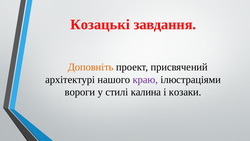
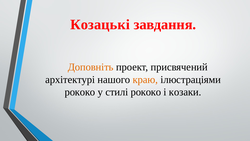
краю colour: purple -> orange
вороги at (80, 92): вороги -> рококо
стилі калина: калина -> рококо
